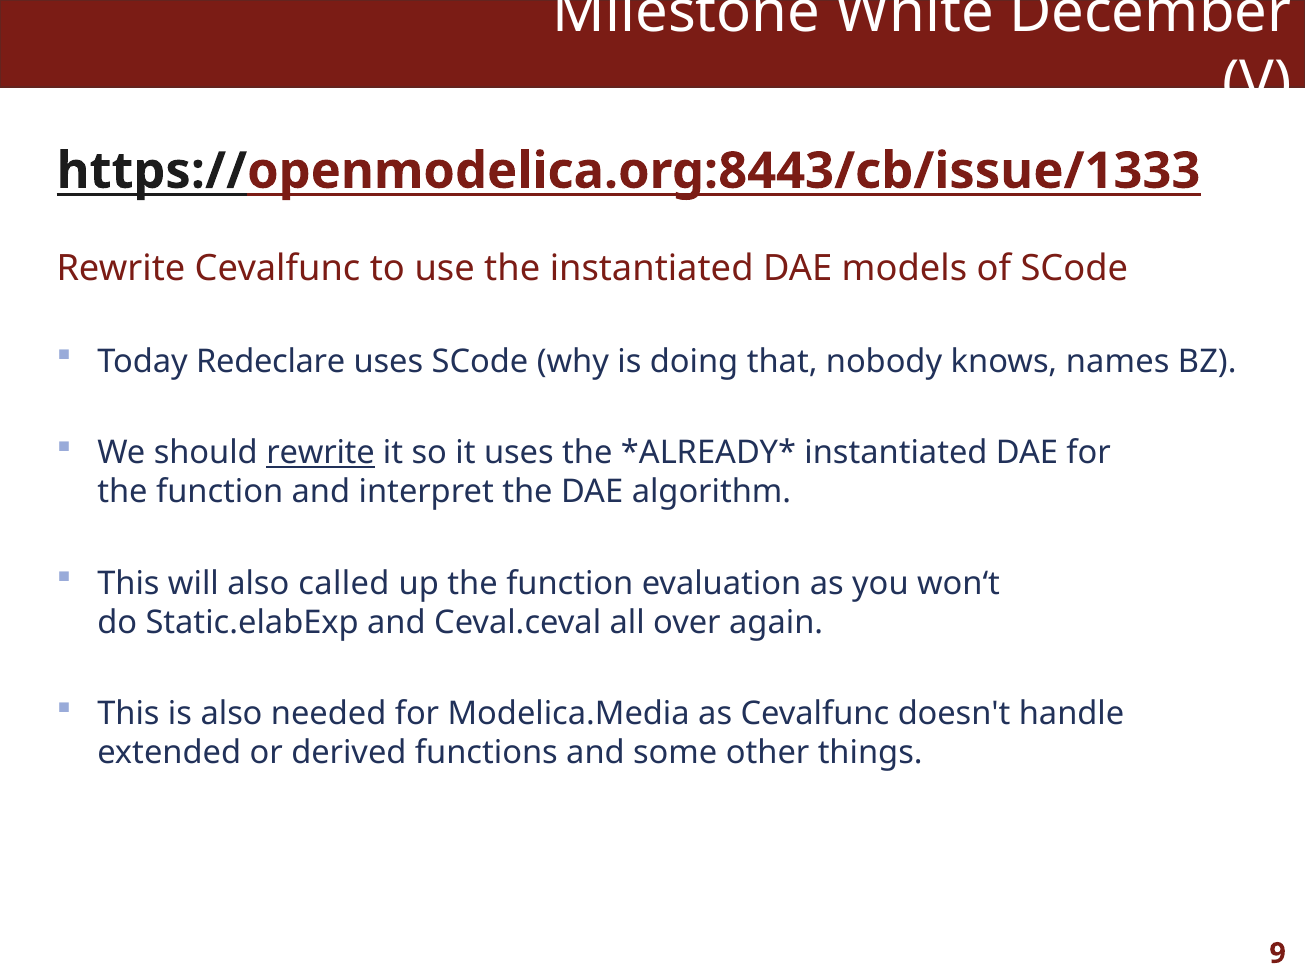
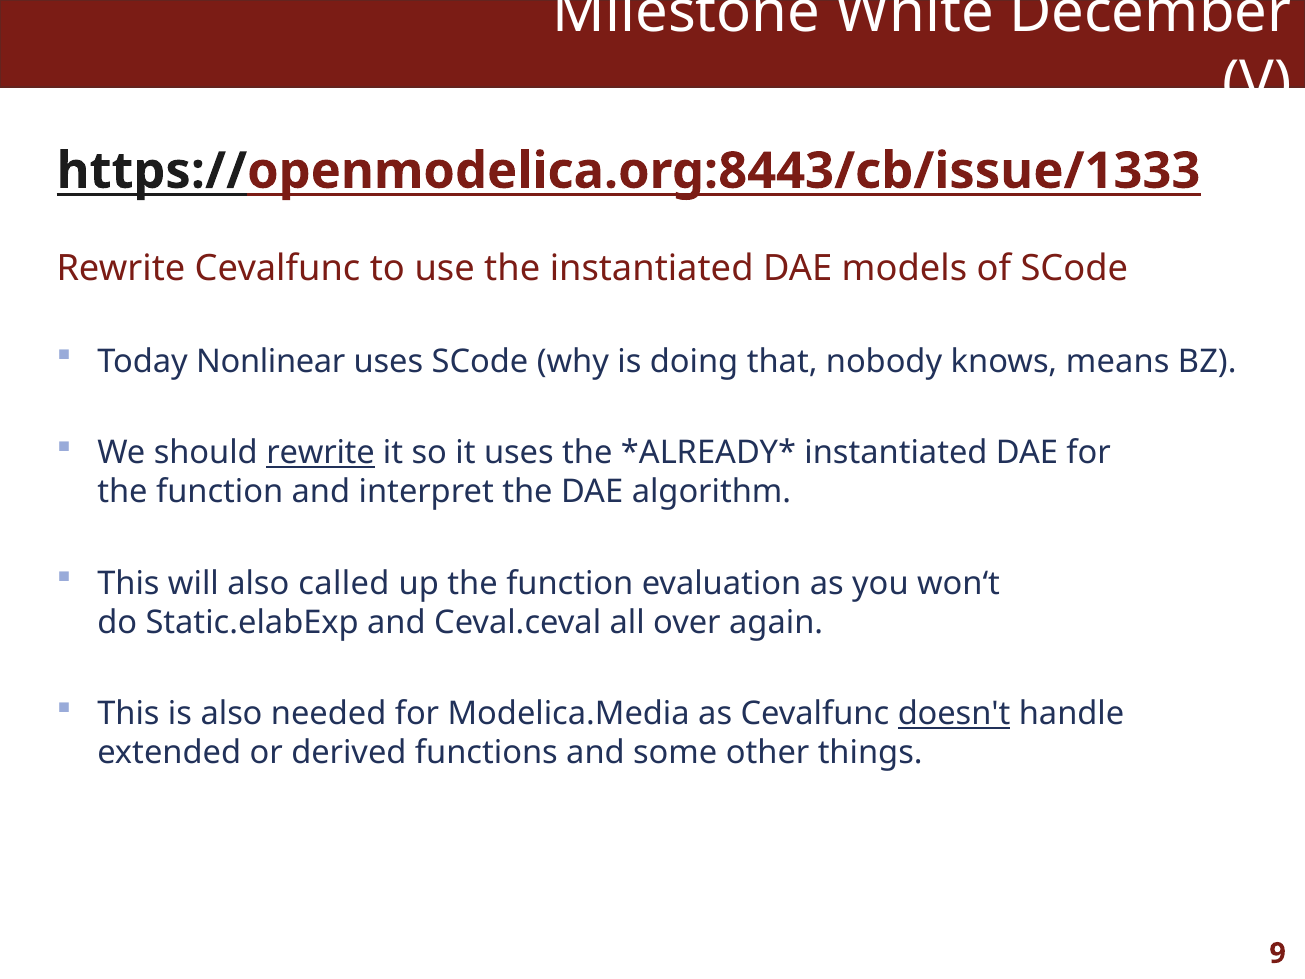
Redeclare: Redeclare -> Nonlinear
names: names -> means
doesn't underline: none -> present
